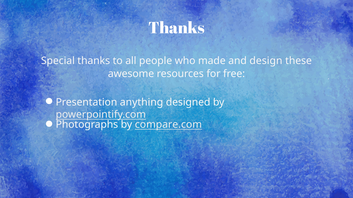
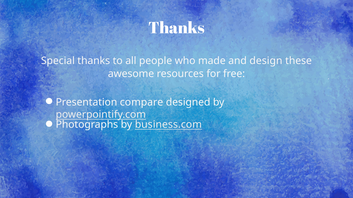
anything: anything -> compare
compare.com: compare.com -> business.com
